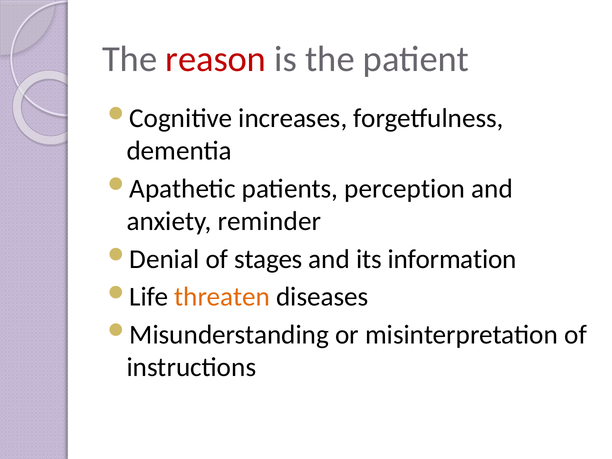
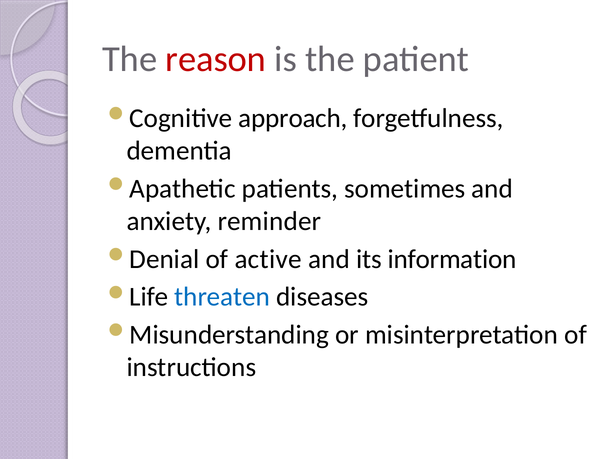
increases: increases -> approach
perception: perception -> sometimes
stages: stages -> active
threaten colour: orange -> blue
